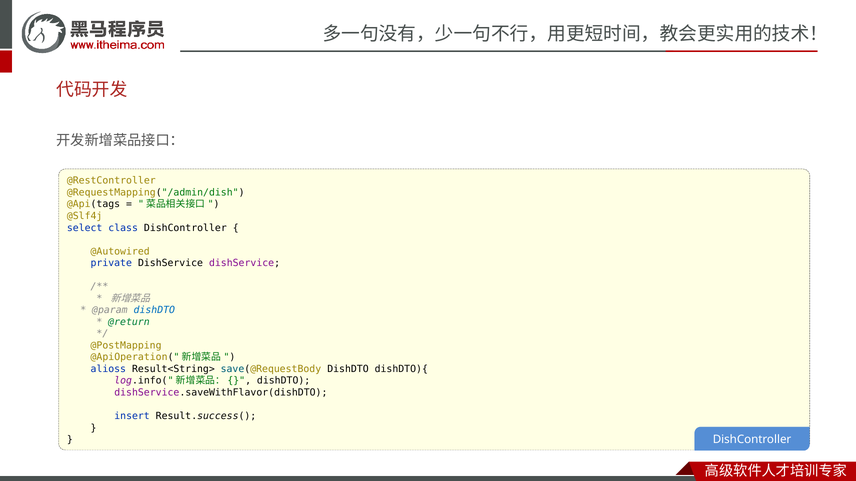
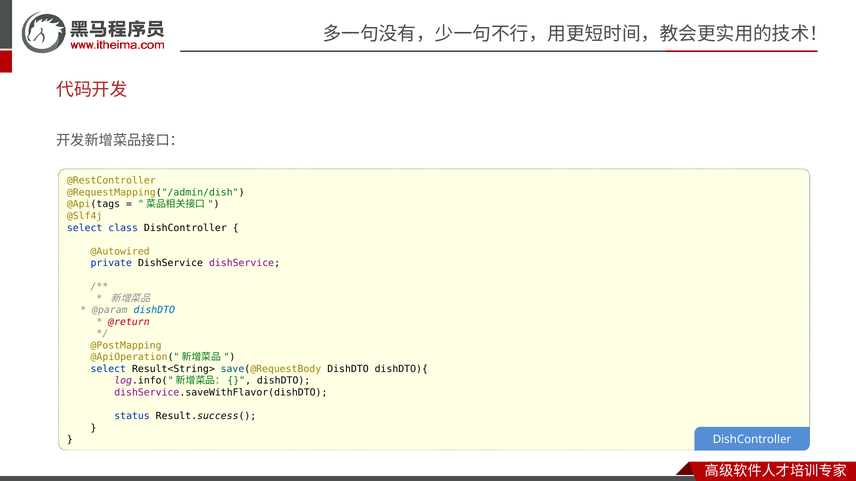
@return colour: green -> red
alioss at (108, 369): alioss -> select
insert: insert -> status
